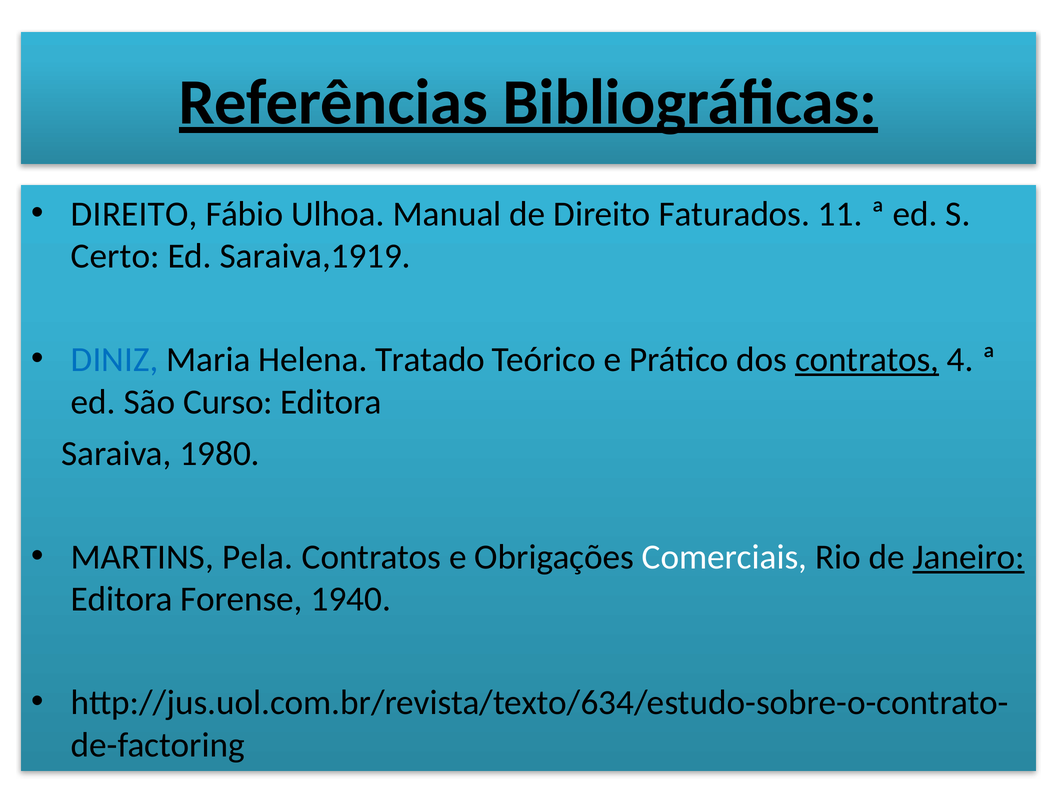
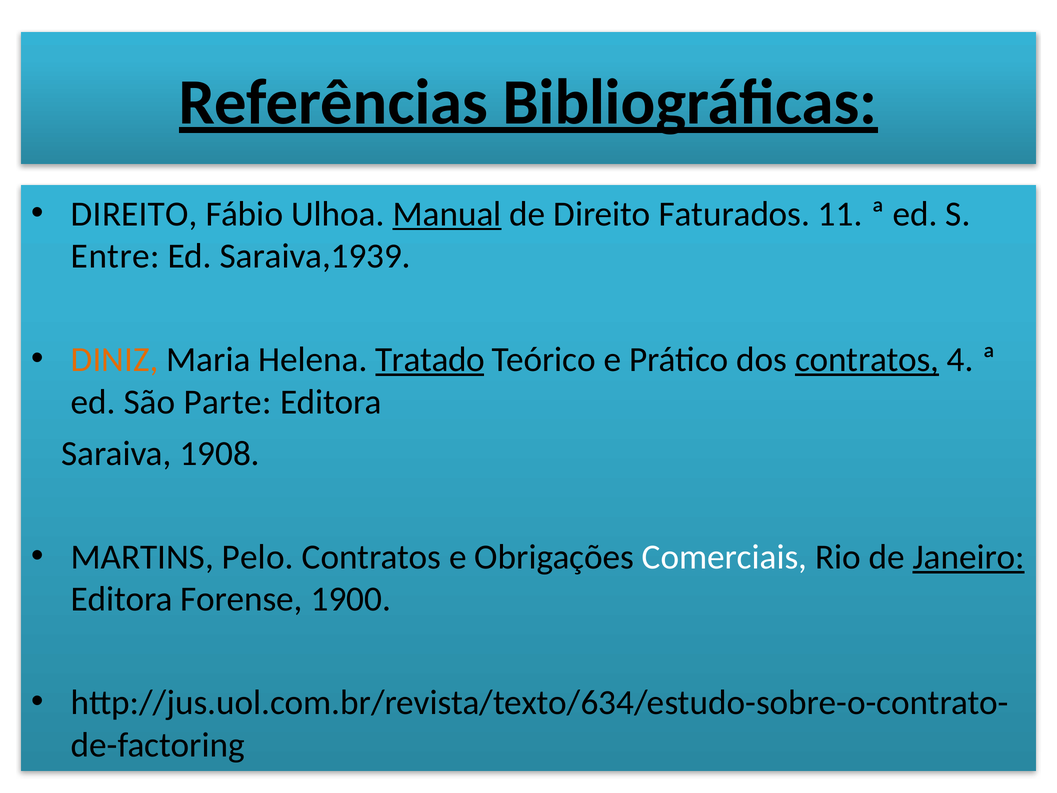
Manual underline: none -> present
Certo: Certo -> Entre
Saraiva,1919: Saraiva,1919 -> Saraiva,1939
DINIZ colour: blue -> orange
Tratado underline: none -> present
Curso: Curso -> Parte
1980: 1980 -> 1908
Pela: Pela -> Pelo
1940: 1940 -> 1900
